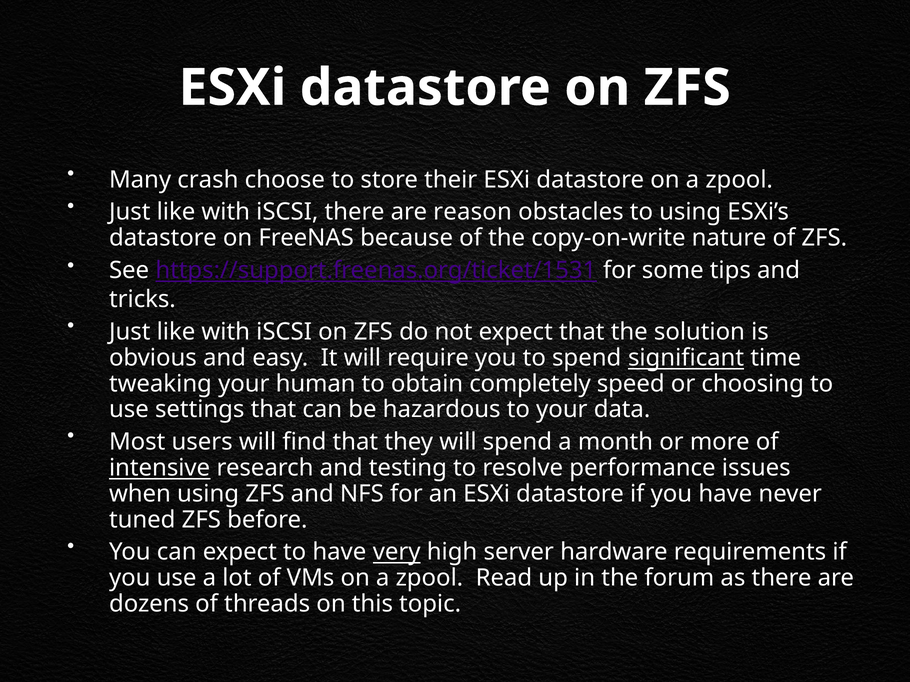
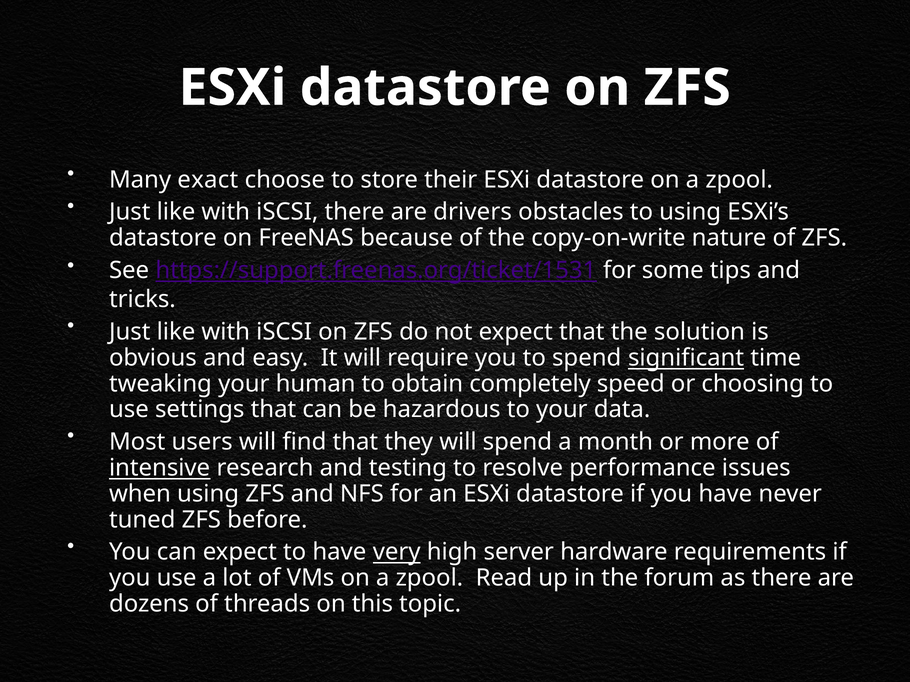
crash: crash -> exact
reason: reason -> drivers
